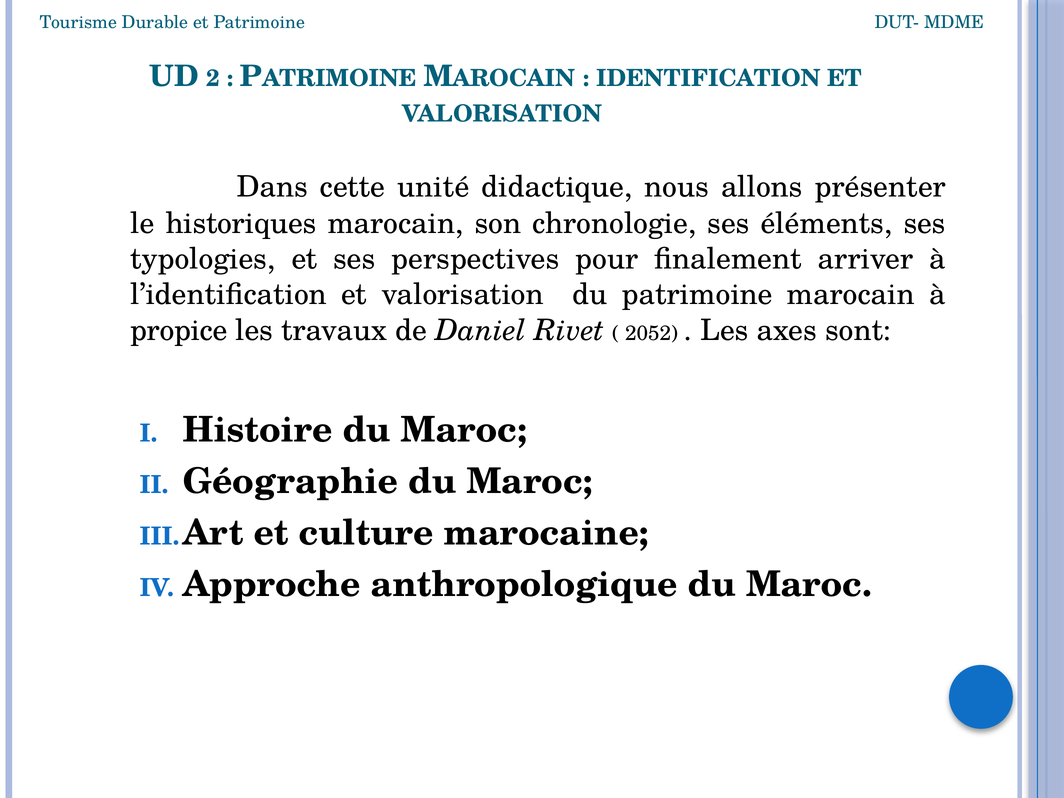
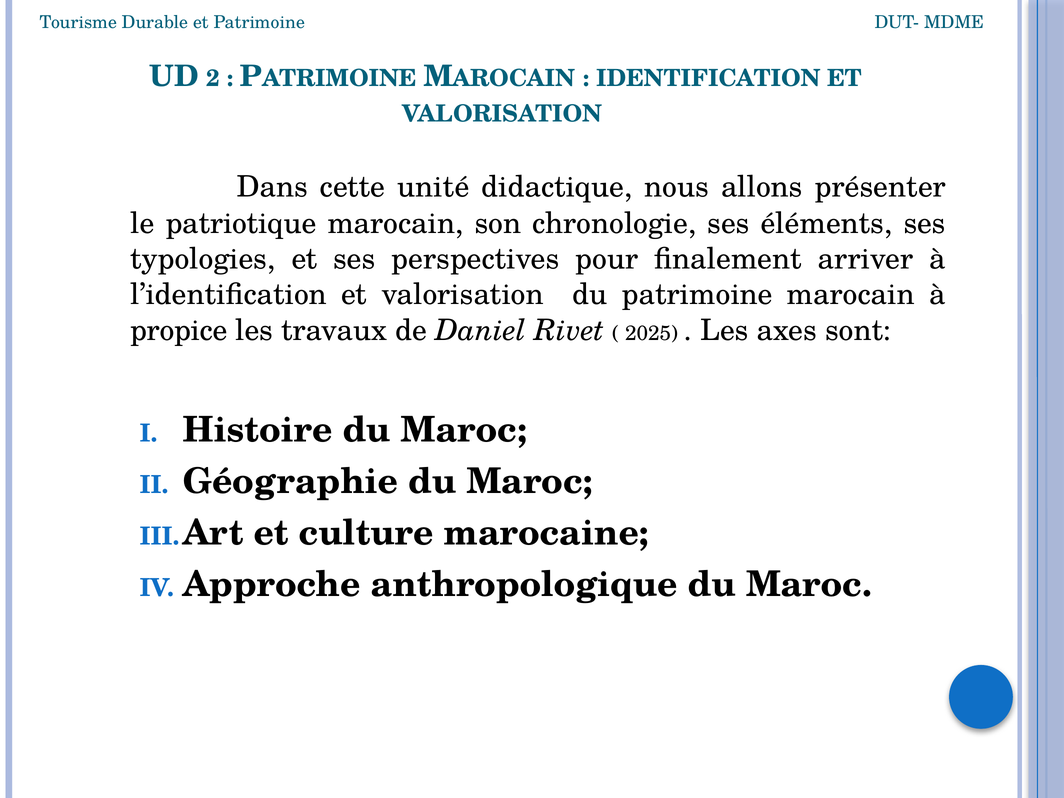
historiques: historiques -> patriotique
2052: 2052 -> 2025
